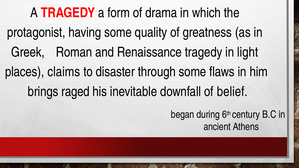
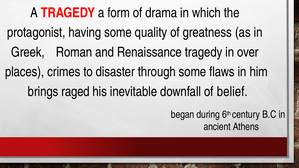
light: light -> over
claims: claims -> crimes
